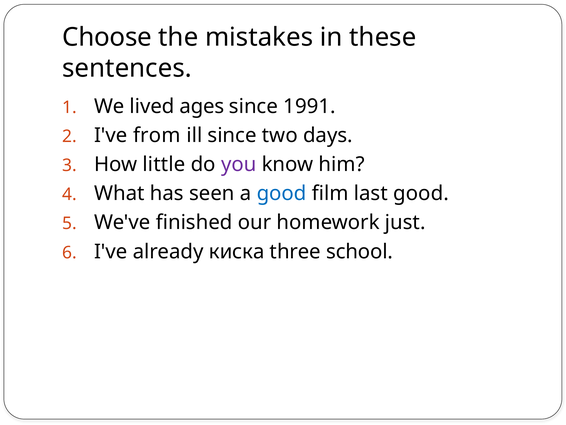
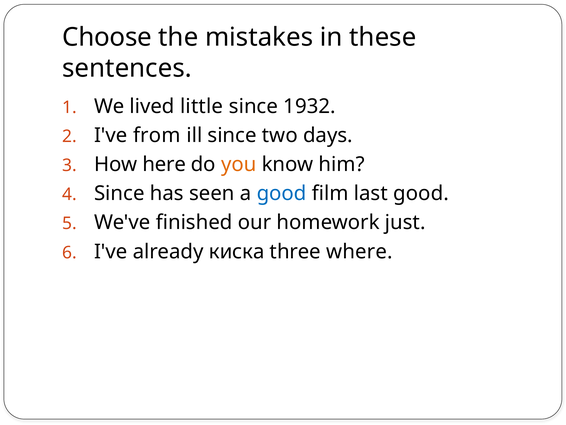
ages: ages -> little
1991: 1991 -> 1932
little: little -> here
you colour: purple -> orange
What at (119, 193): What -> Since
school: school -> where
